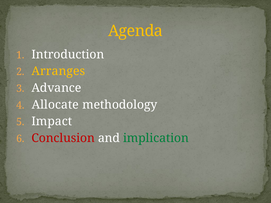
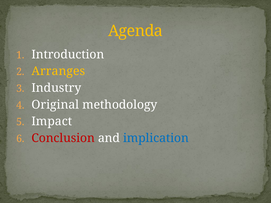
Advance: Advance -> Industry
Allocate: Allocate -> Original
implication colour: green -> blue
